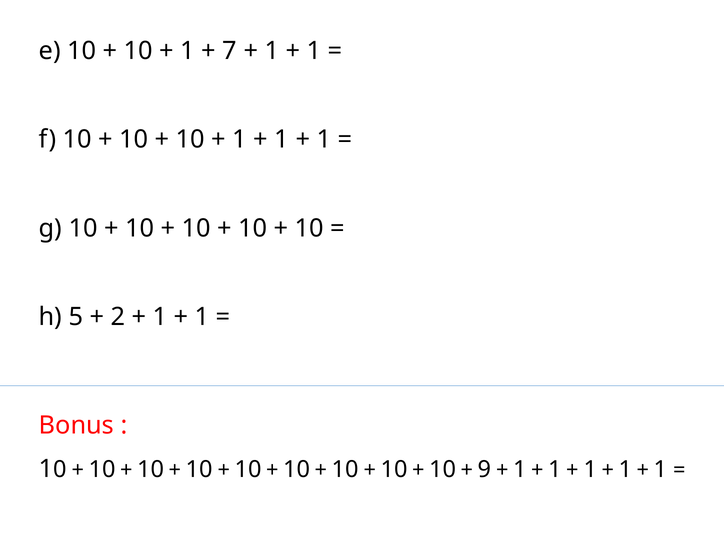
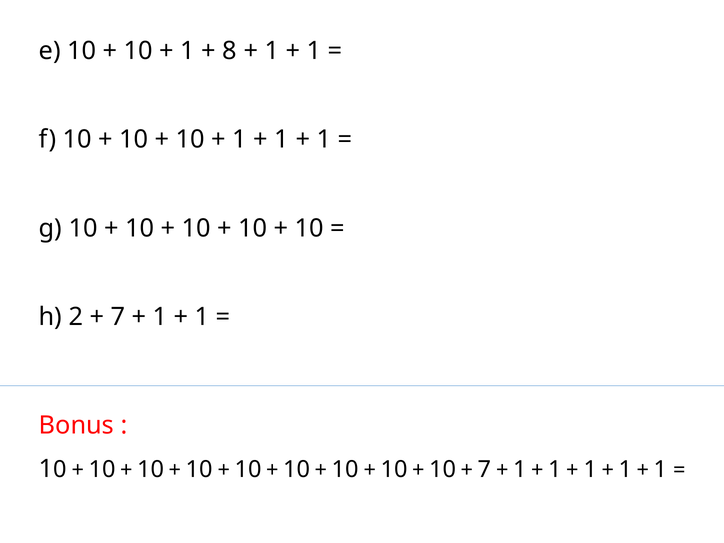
7: 7 -> 8
5: 5 -> 2
2 at (118, 317): 2 -> 7
9 at (485, 470): 9 -> 7
